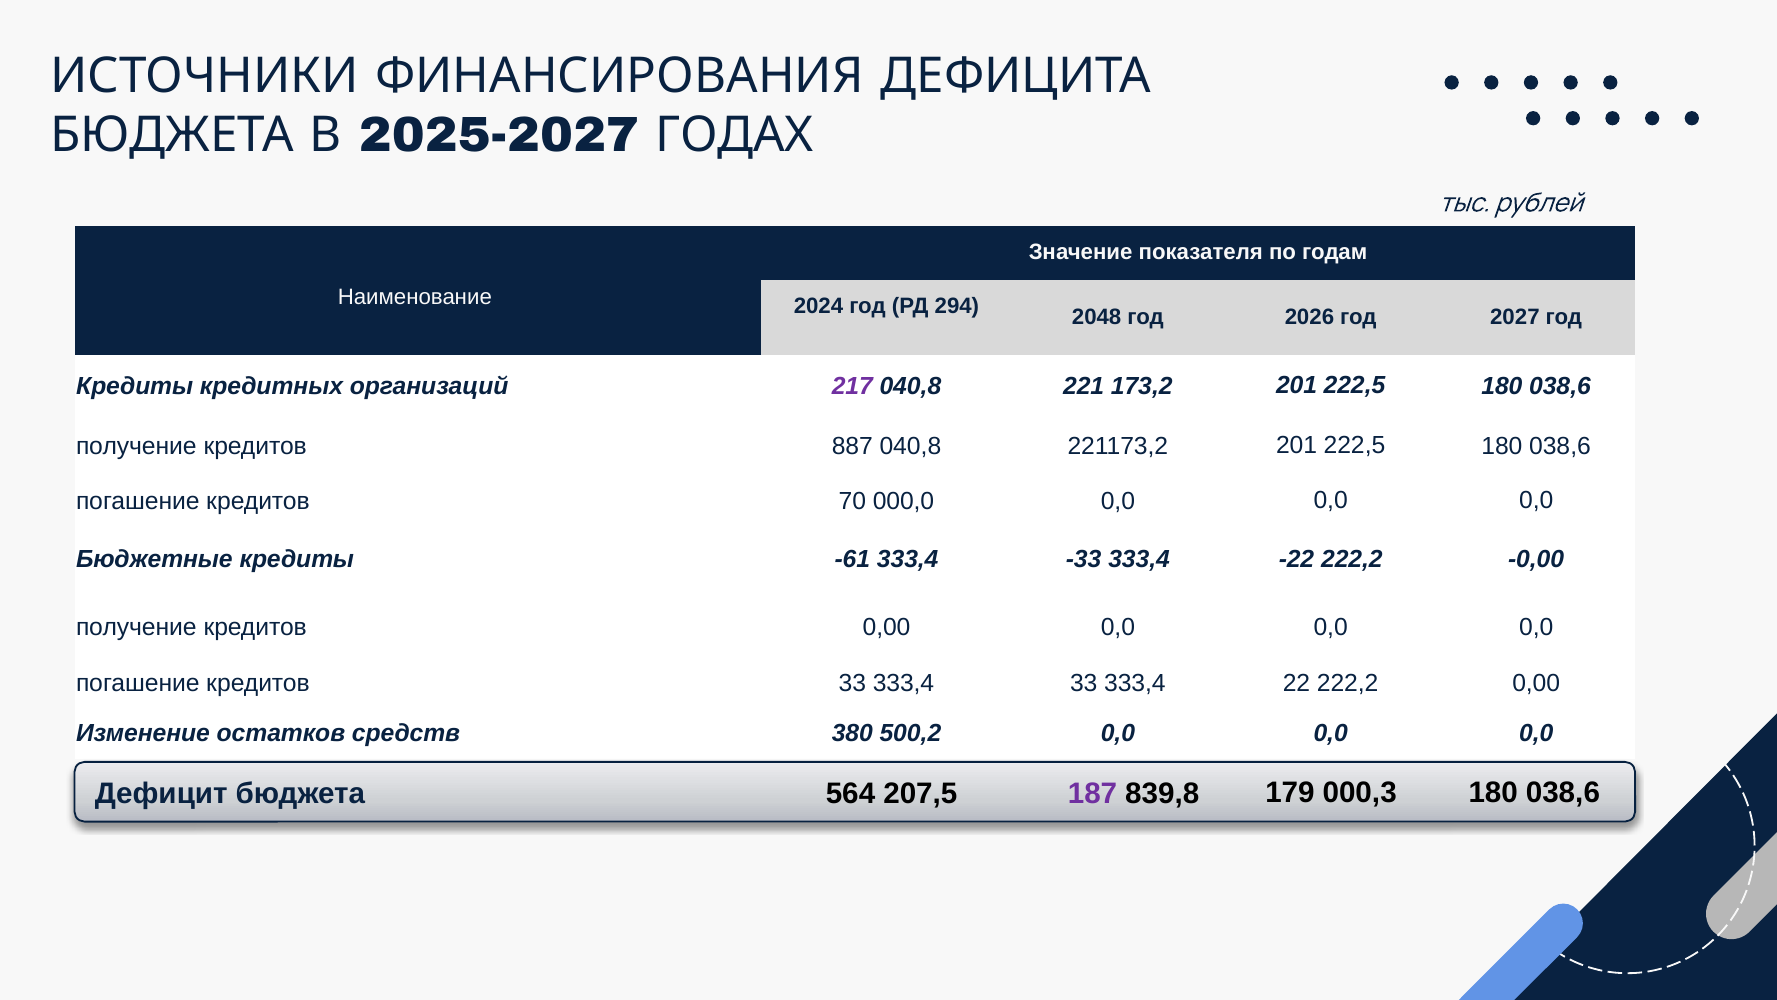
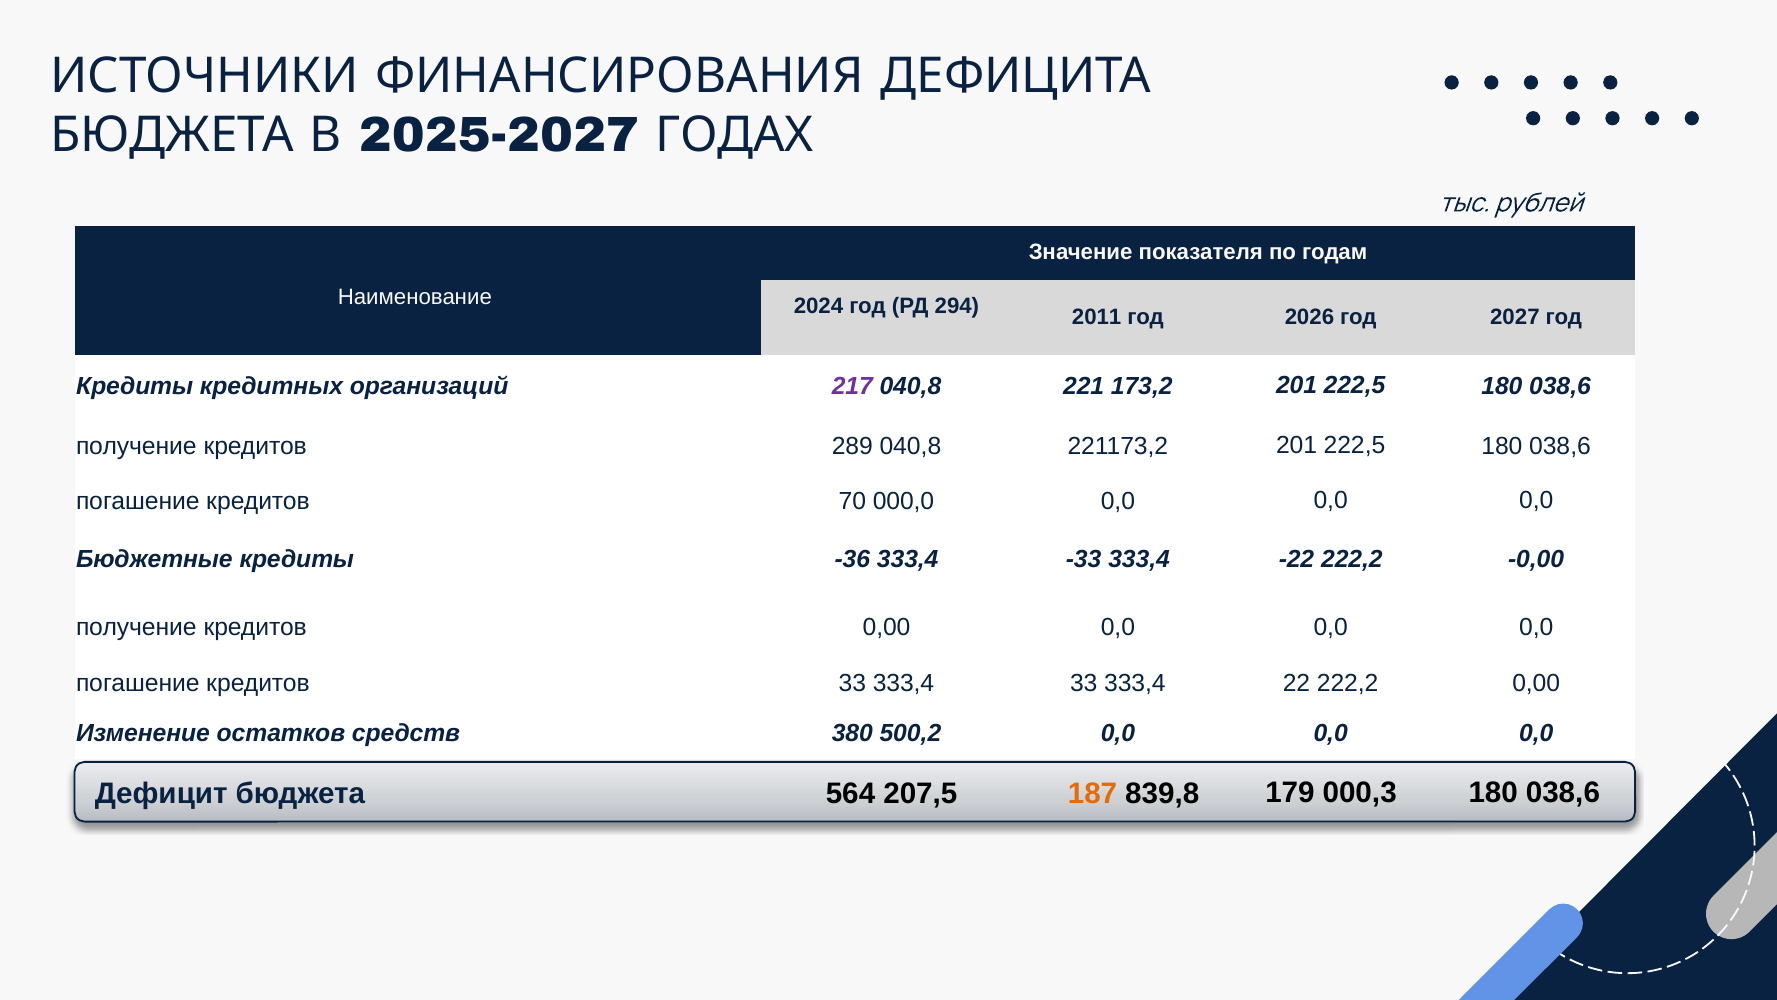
2048: 2048 -> 2011
887: 887 -> 289
-61: -61 -> -36
187 colour: purple -> orange
